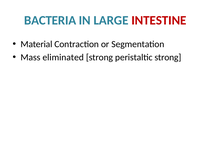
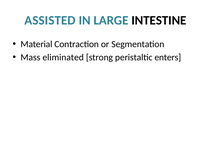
BACTERIA: BACTERIA -> ASSISTED
INTESTINE colour: red -> black
peristaltic strong: strong -> enters
